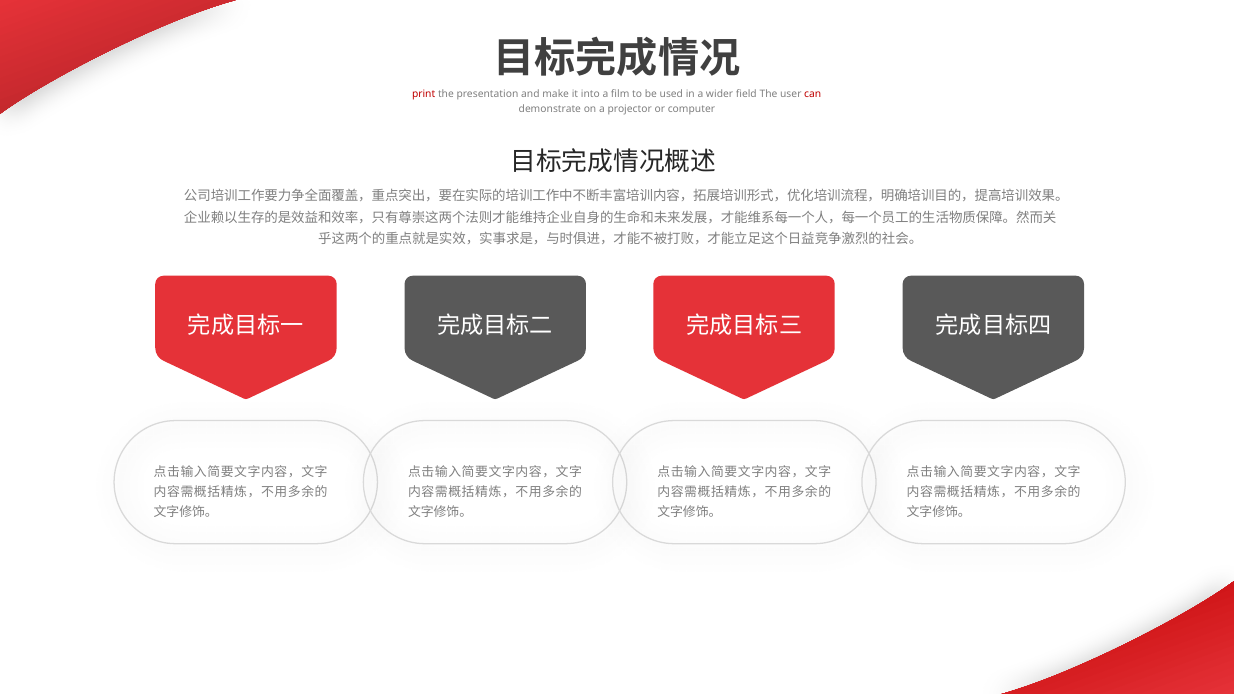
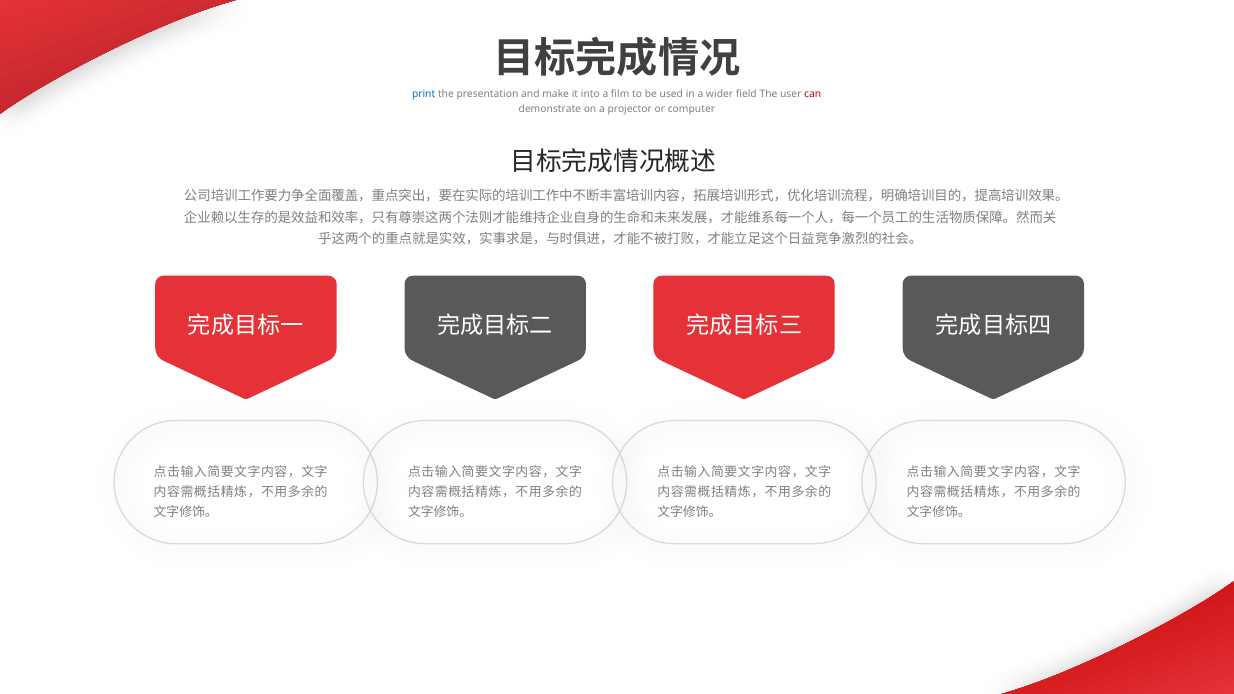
print colour: red -> blue
